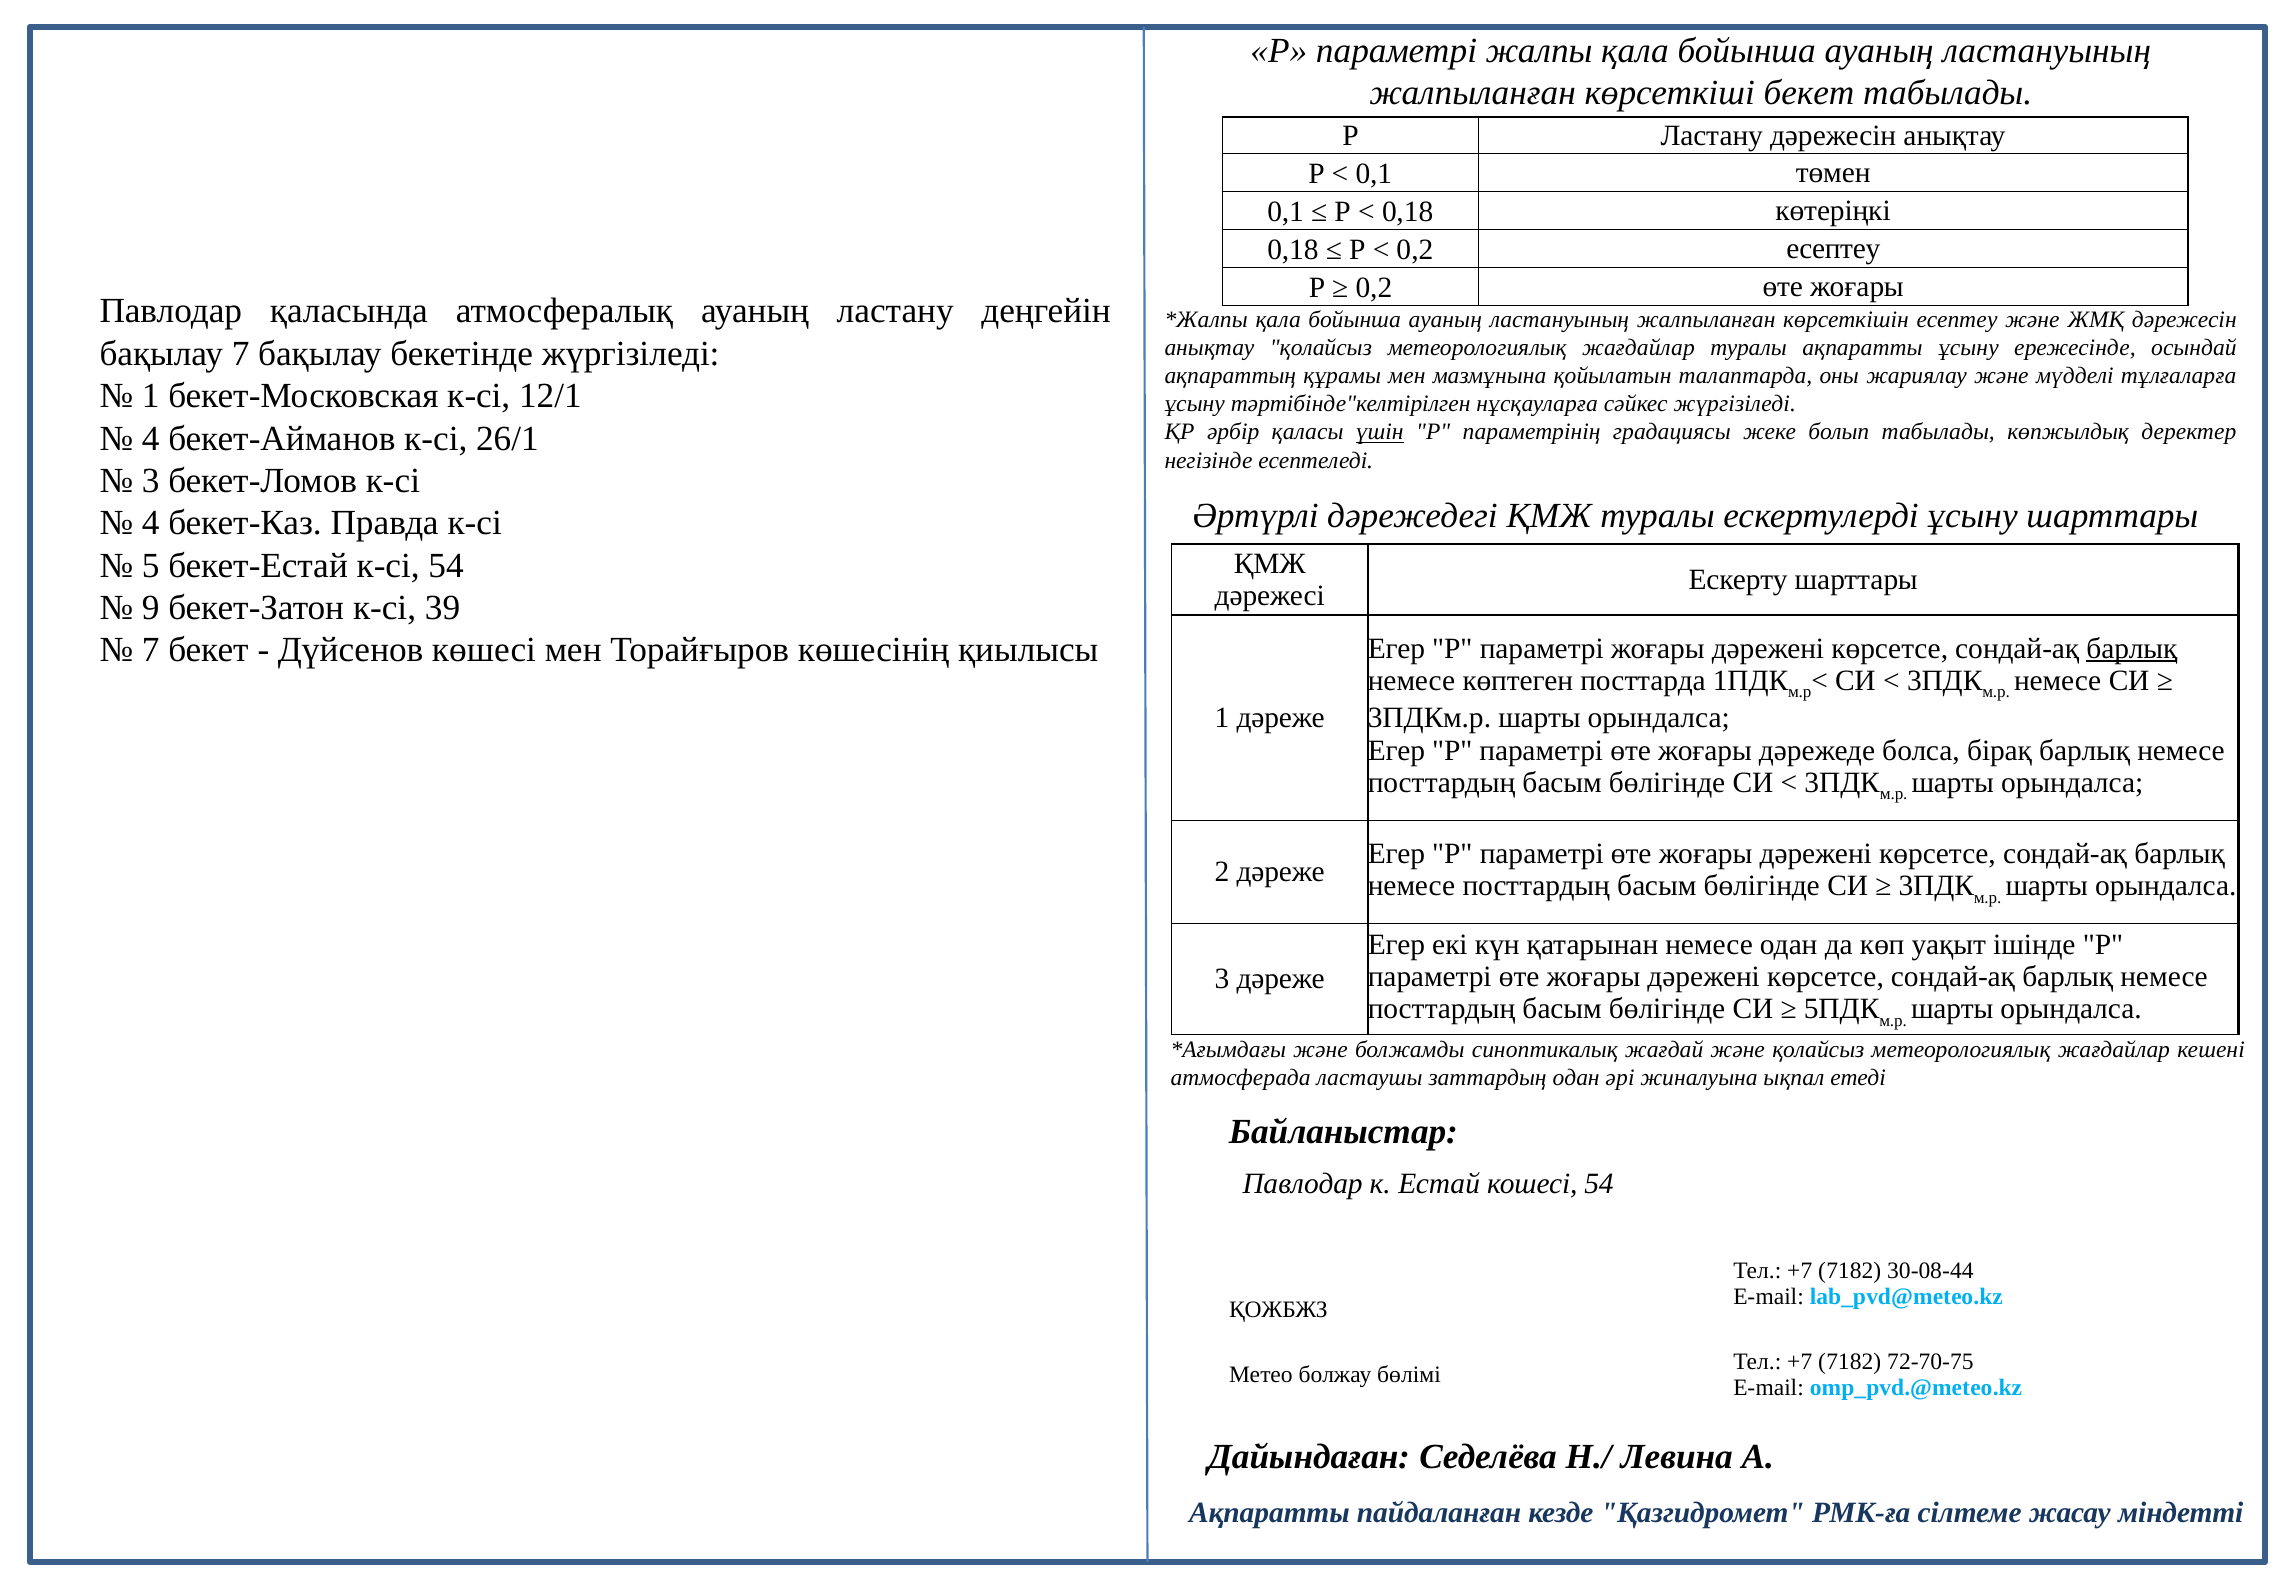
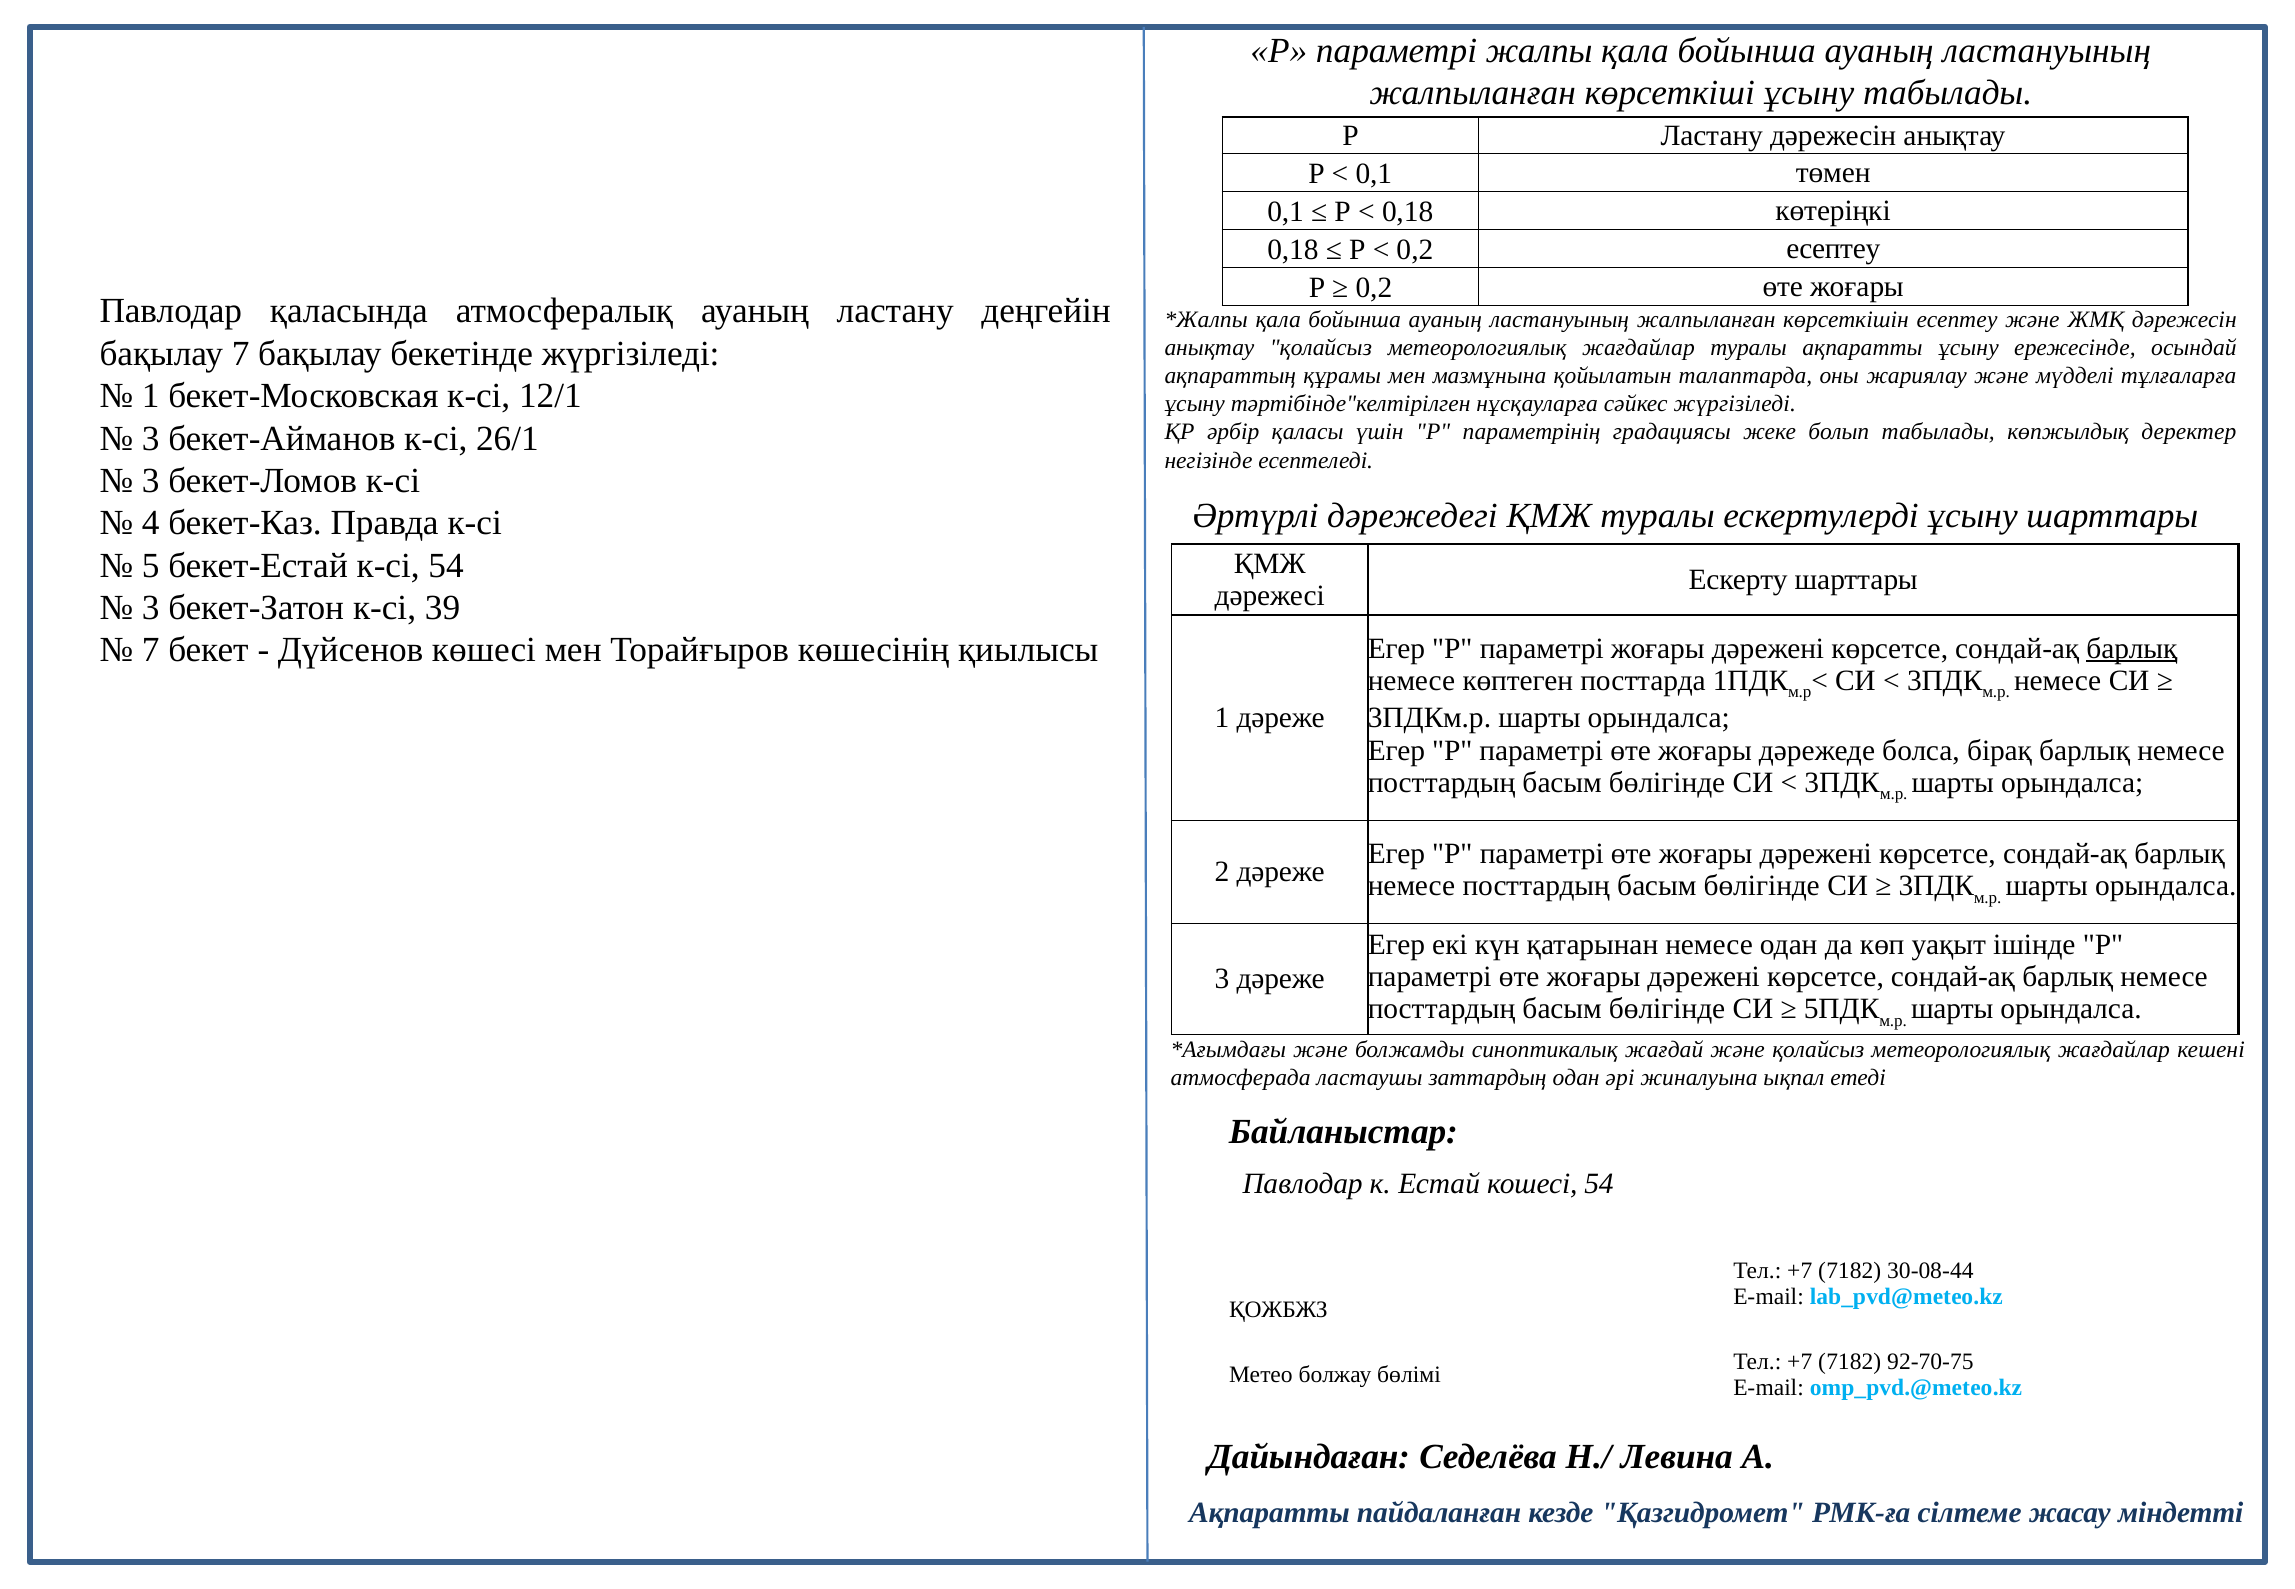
көрсеткіші бекет: бекет -> ұсыну
үшін underline: present -> none
4 at (151, 438): 4 -> 3
9 at (151, 608): 9 -> 3
72-70-75: 72-70-75 -> 92-70-75
